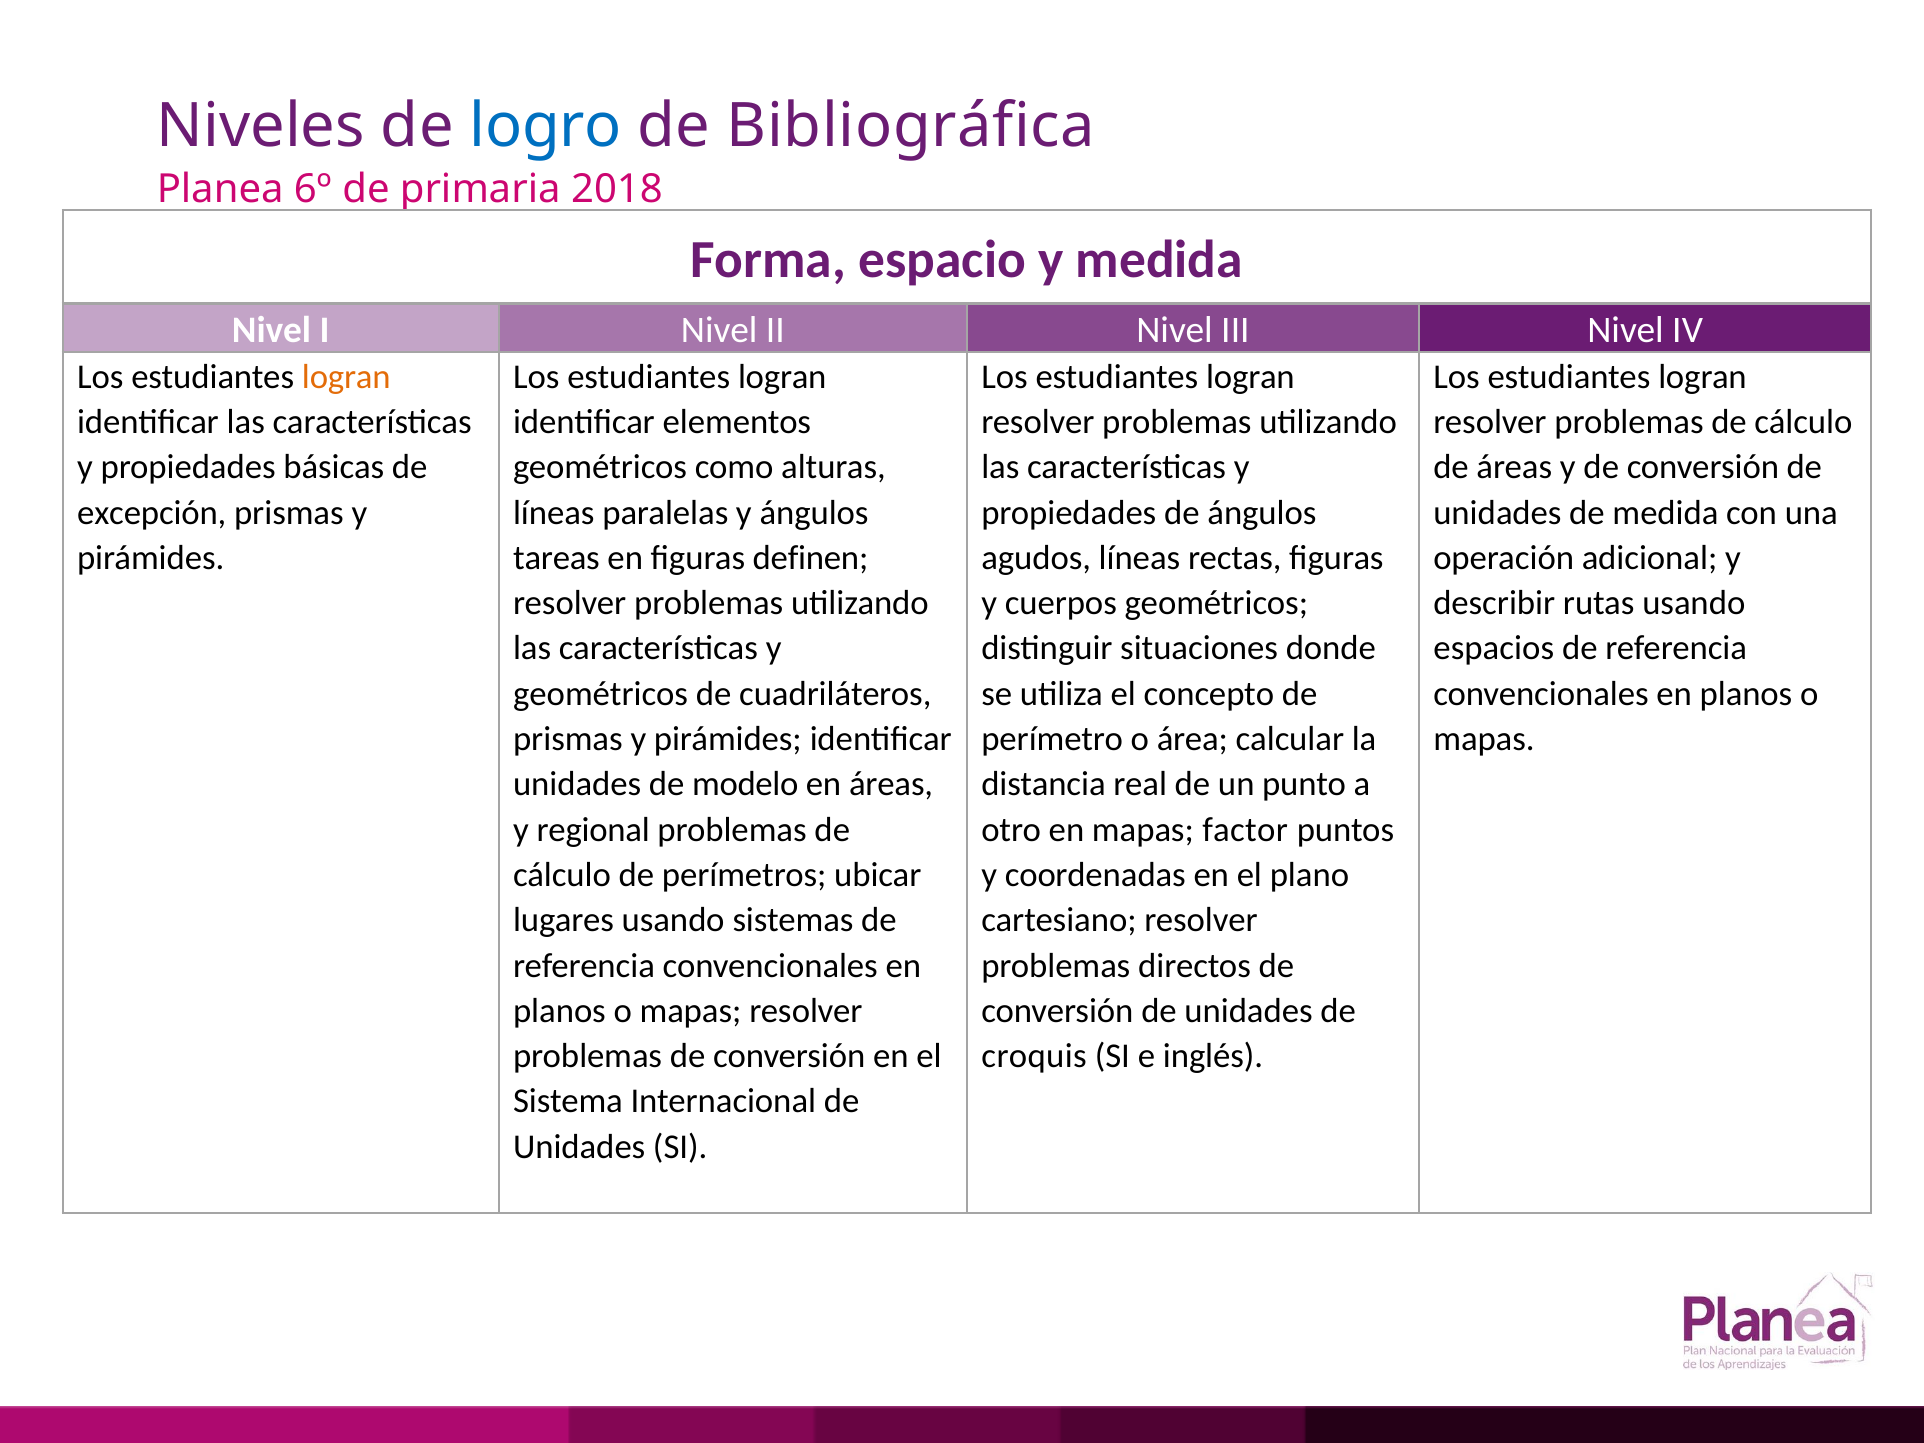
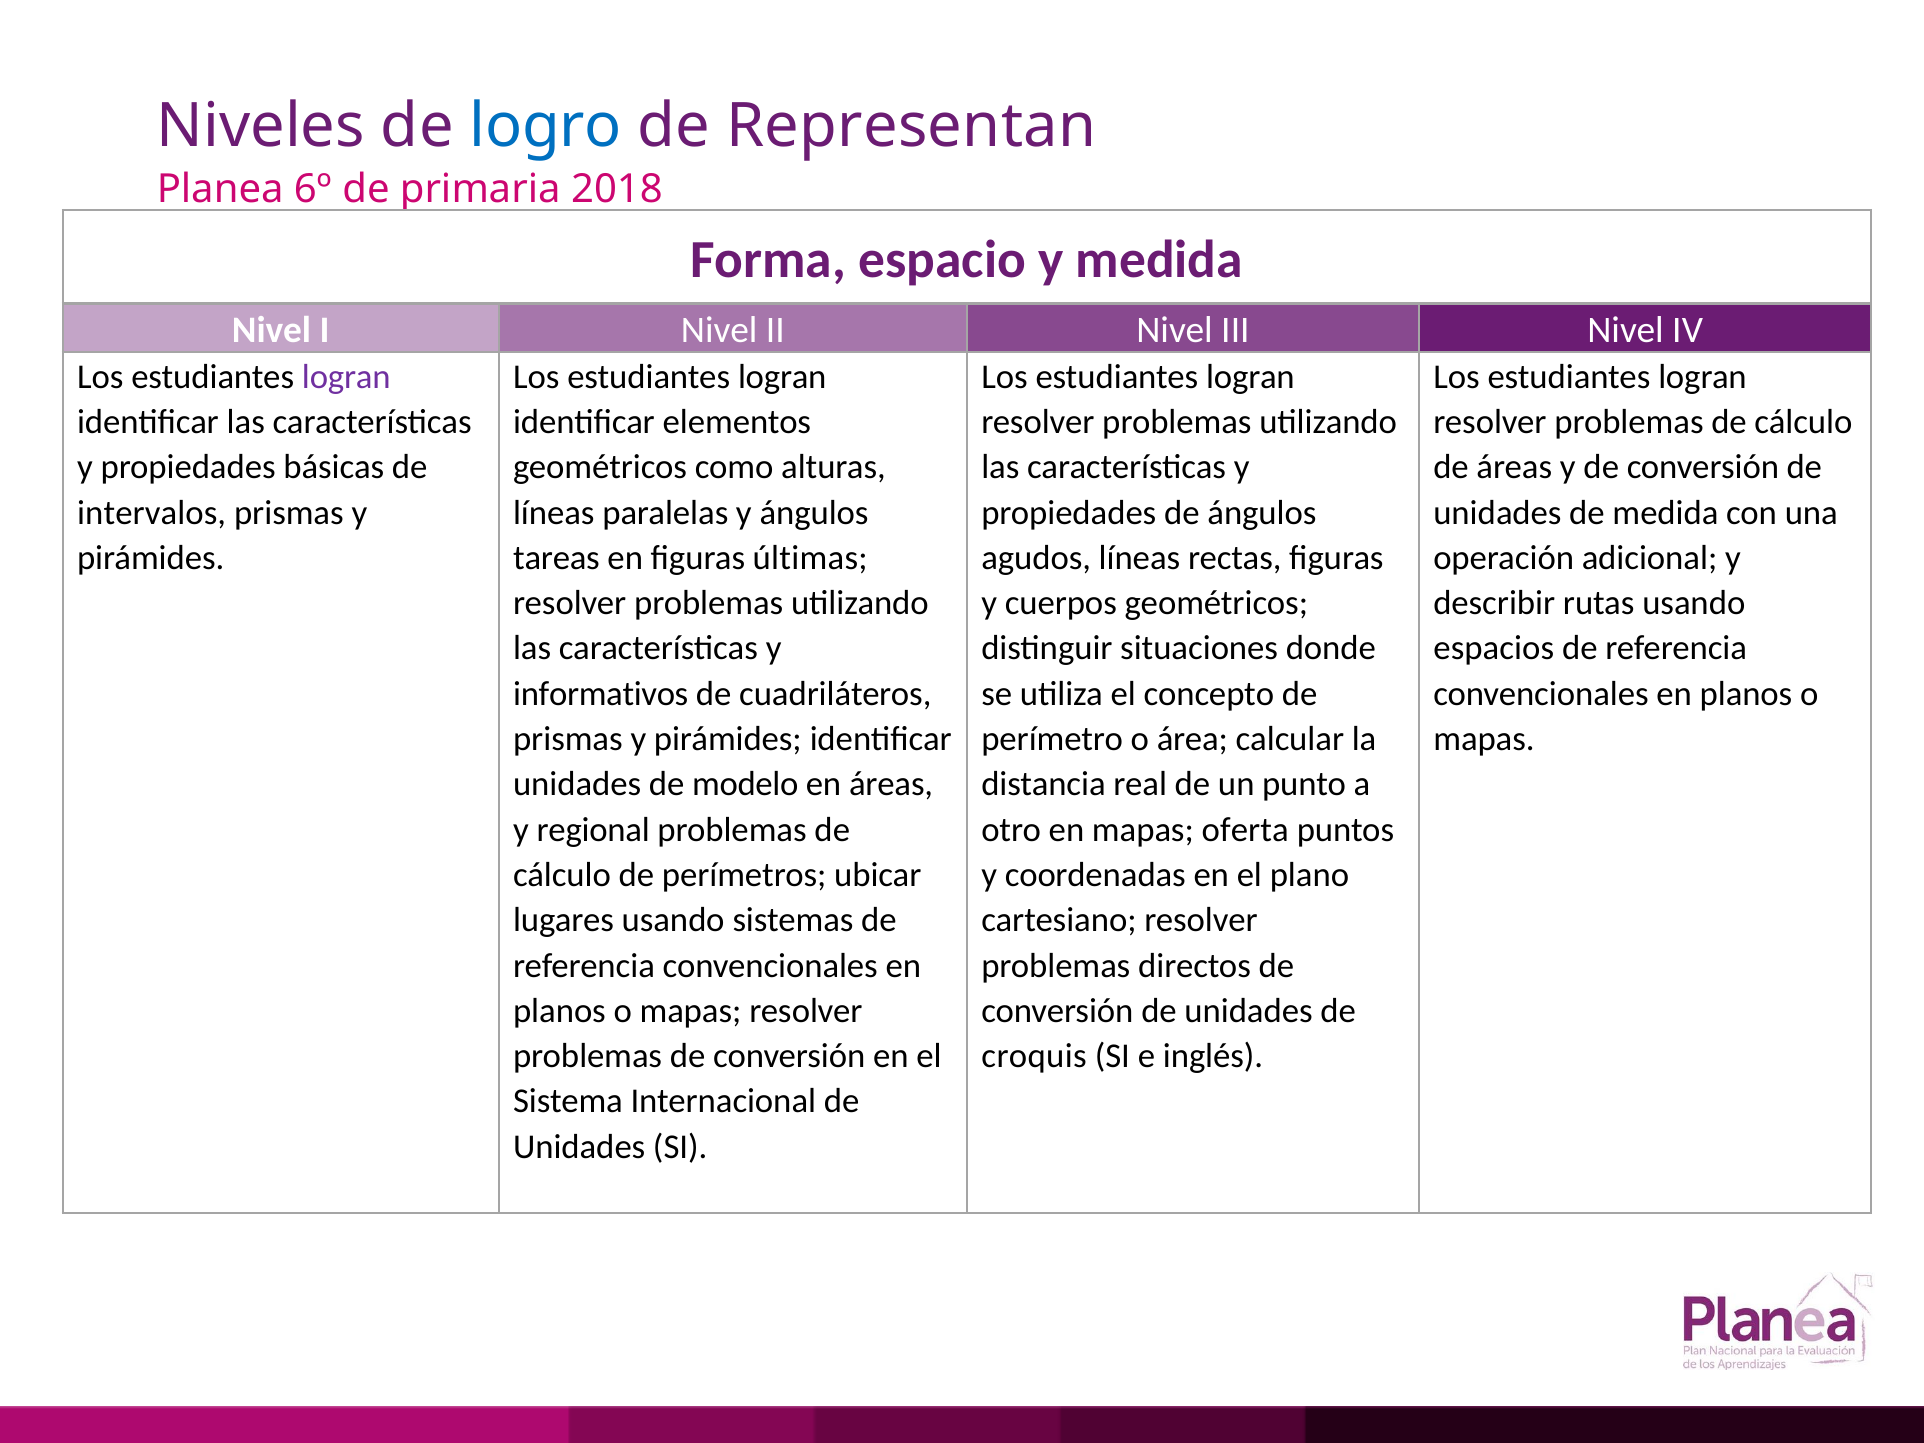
Bibliográfica: Bibliográfica -> Representan
logran at (346, 377) colour: orange -> purple
excepción: excepción -> intervalos
definen: definen -> últimas
geométricos at (601, 694): geométricos -> informativos
factor: factor -> oferta
